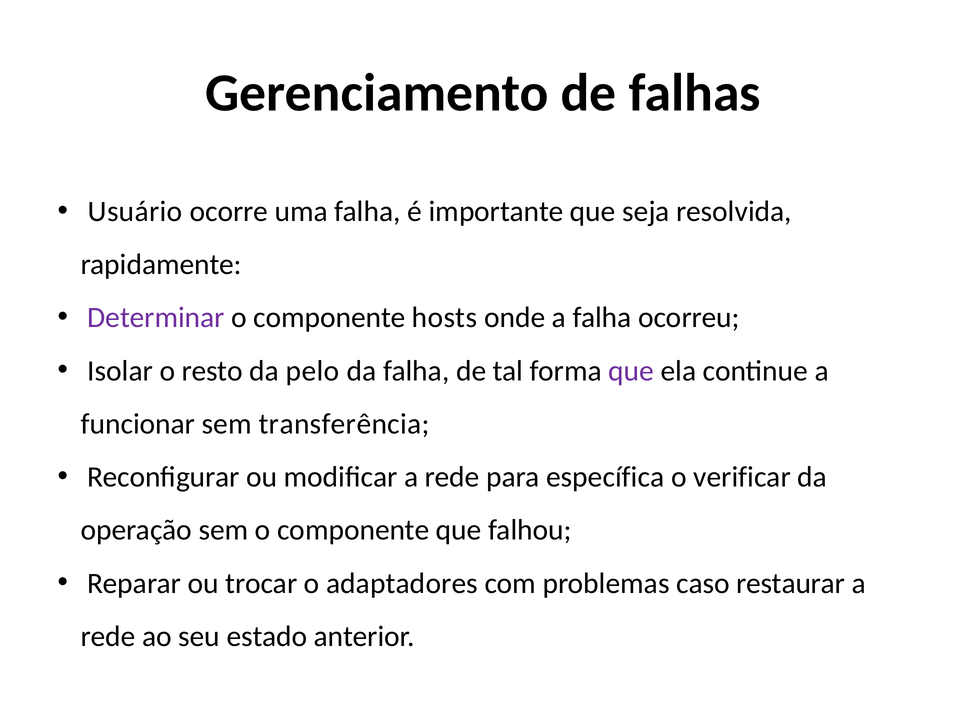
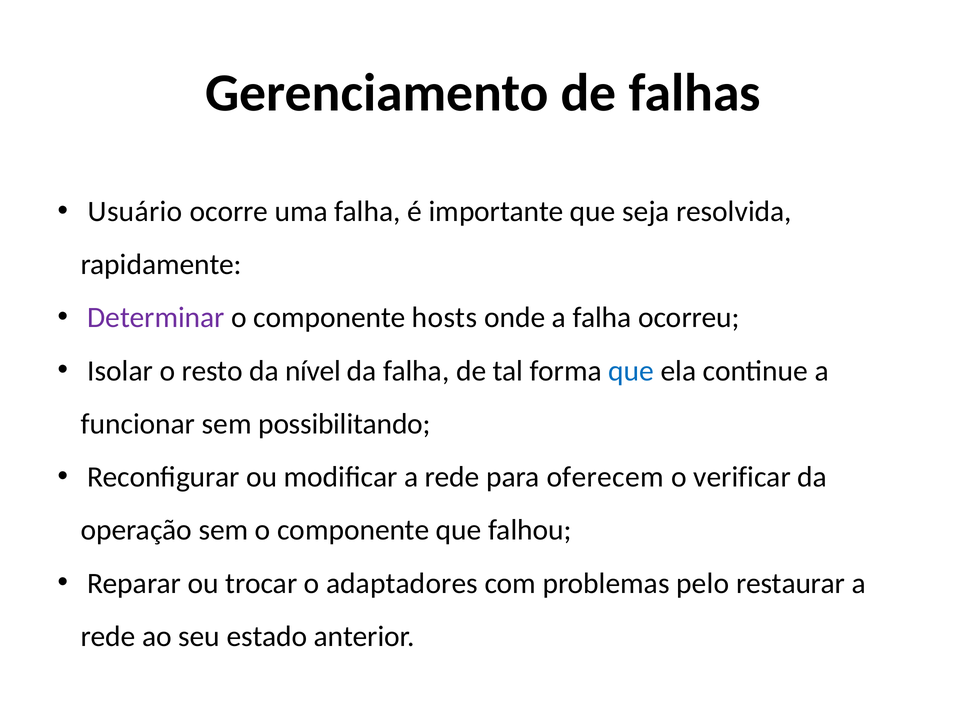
pelo: pelo -> nível
que at (631, 371) colour: purple -> blue
transferência: transferência -> possibilitando
específica: específica -> oferecem
caso: caso -> pelo
